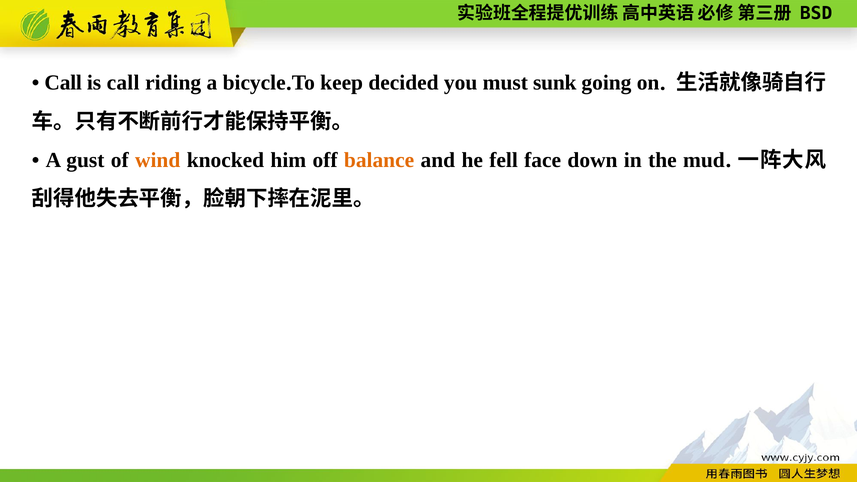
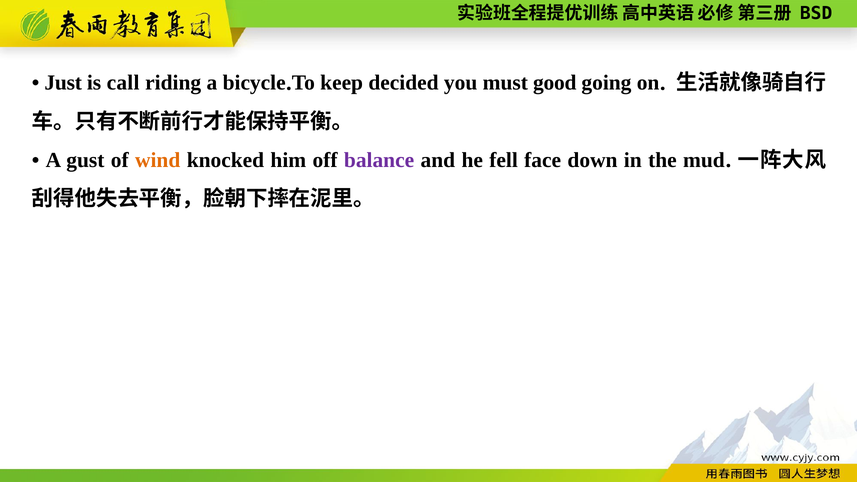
Call at (63, 83): Call -> Just
sunk: sunk -> good
balance colour: orange -> purple
